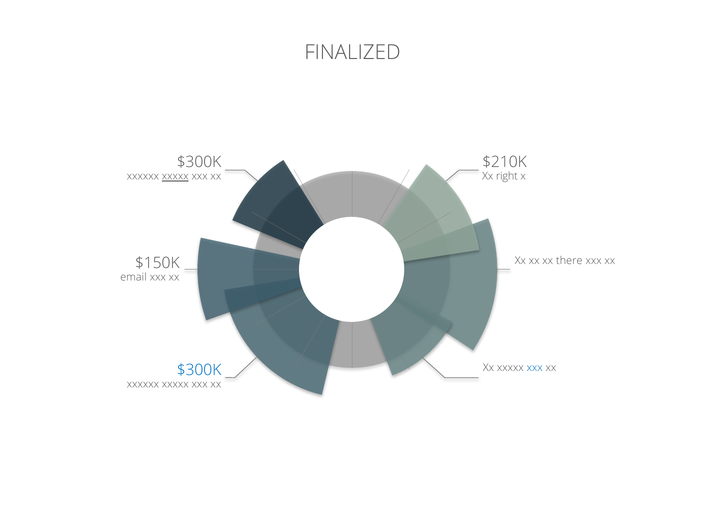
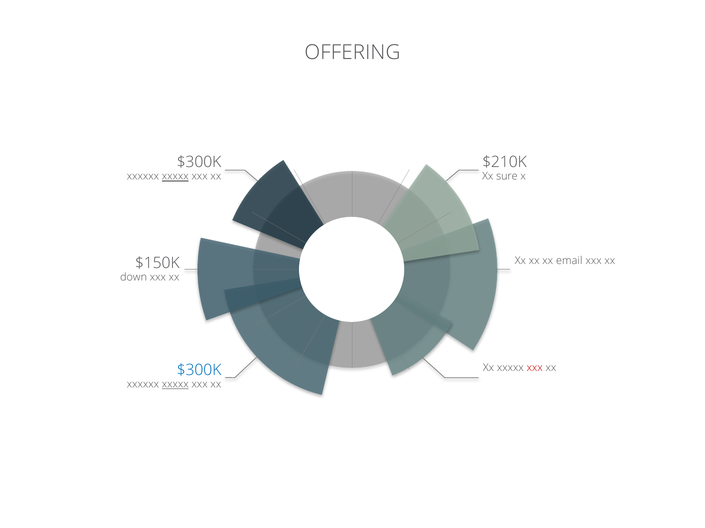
FINALIZED: FINALIZED -> OFFERING
right: right -> sure
there: there -> email
email: email -> down
xxx at (535, 368) colour: blue -> red
xxxxx at (175, 385) underline: none -> present
